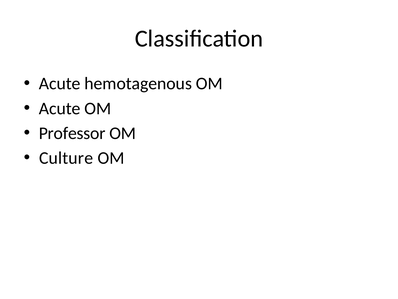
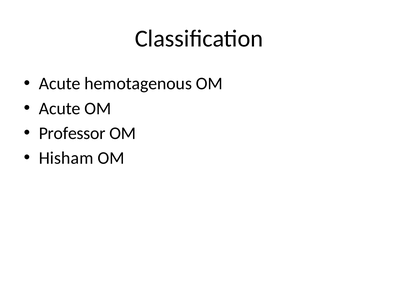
Culture: Culture -> Hisham
